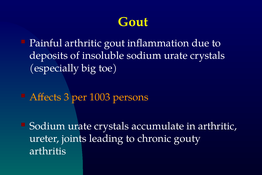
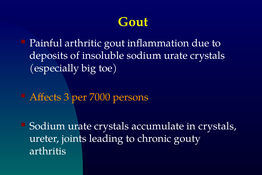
1003: 1003 -> 7000
in arthritic: arthritic -> crystals
